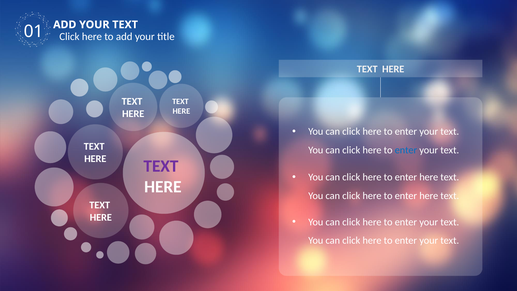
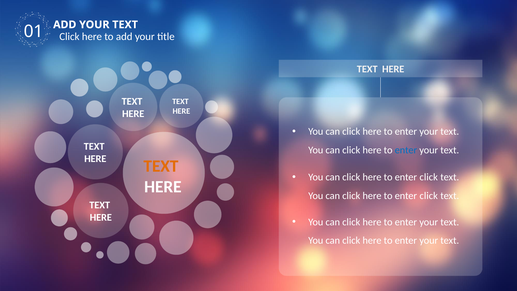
TEXT at (161, 166) colour: purple -> orange
here at (429, 177): here -> click
here at (429, 195): here -> click
